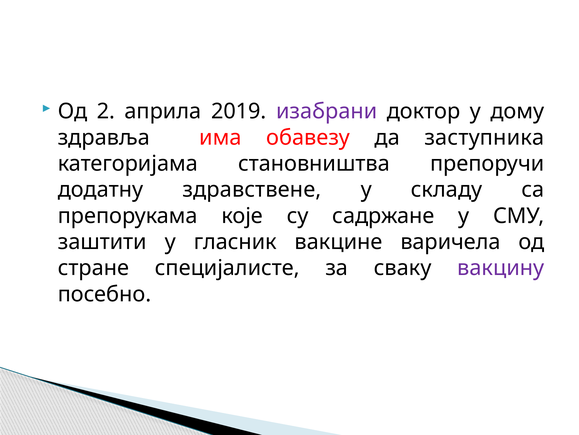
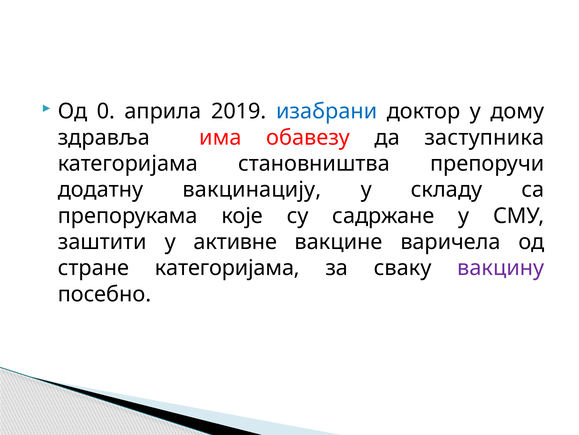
2: 2 -> 0
изабрани colour: purple -> blue
здравствене: здравствене -> вакцинацију
гласник: гласник -> активне
стране специјалисте: специјалисте -> категоријама
